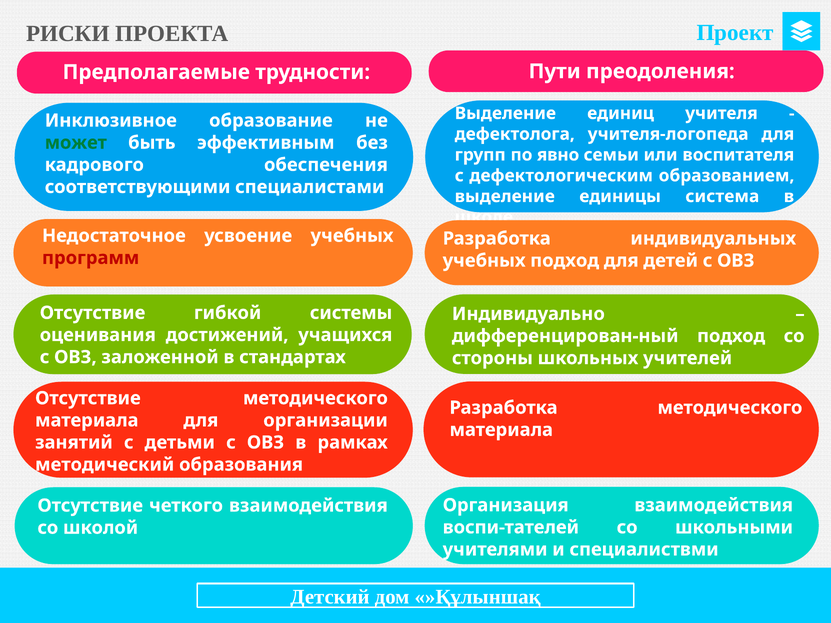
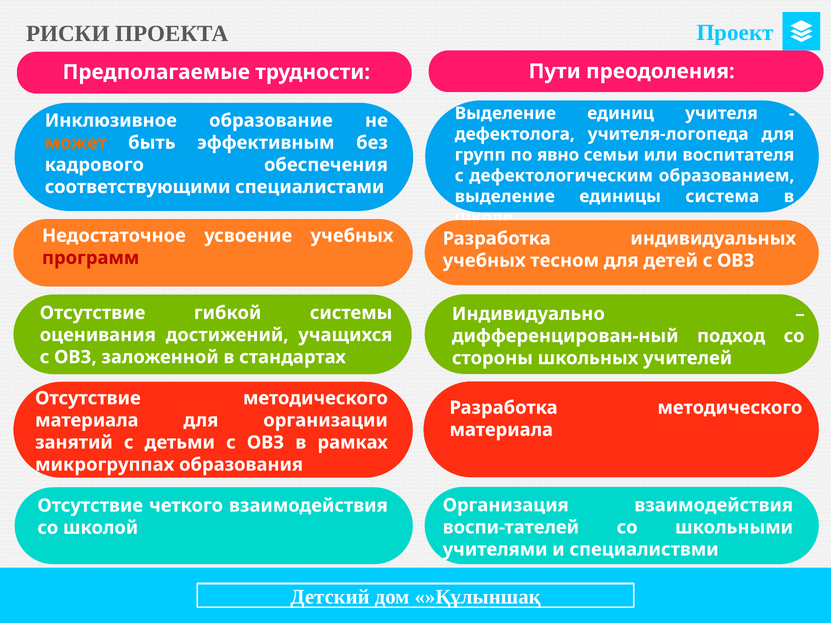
может colour: green -> orange
учебных подход: подход -> тесном
методический: методический -> микрогруппах
